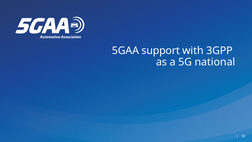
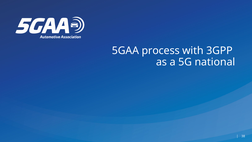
support: support -> process
